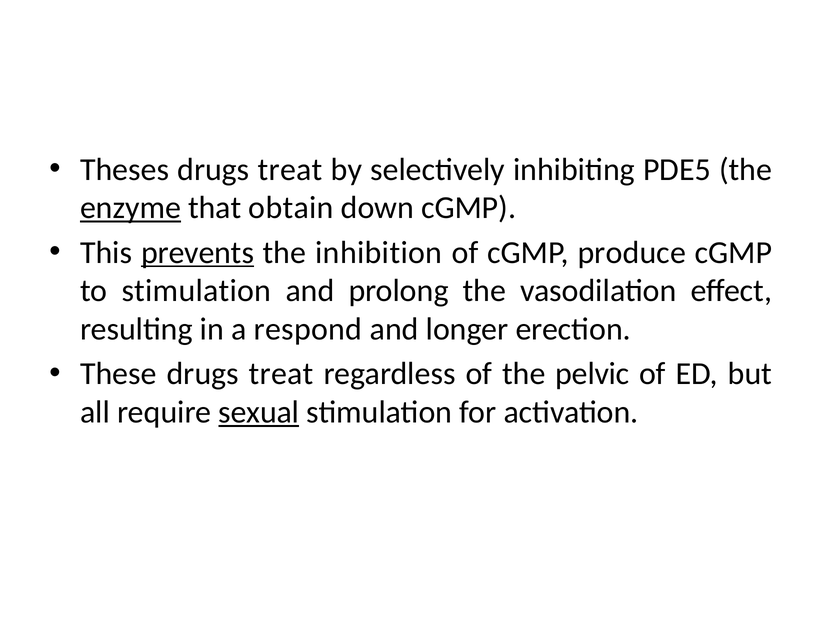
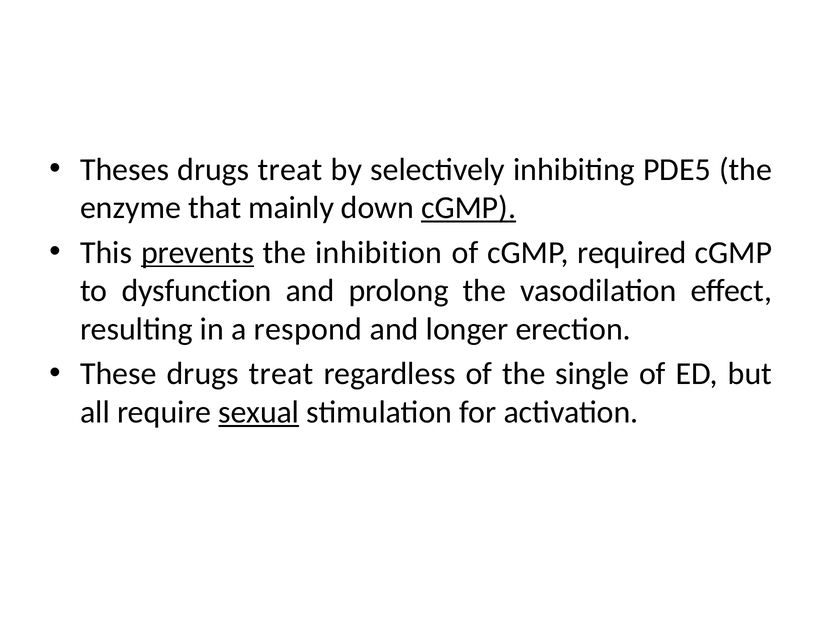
enzyme underline: present -> none
obtain: obtain -> mainly
cGMP at (469, 208) underline: none -> present
produce: produce -> required
to stimulation: stimulation -> dysfunction
pelvic: pelvic -> single
